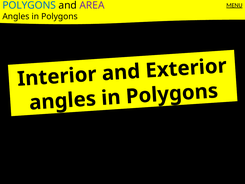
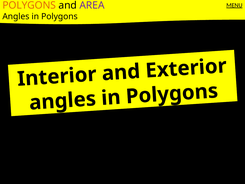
POLYGONS at (29, 5) colour: blue -> orange
